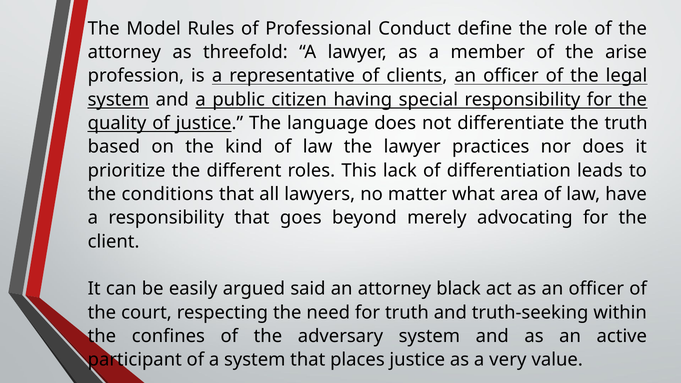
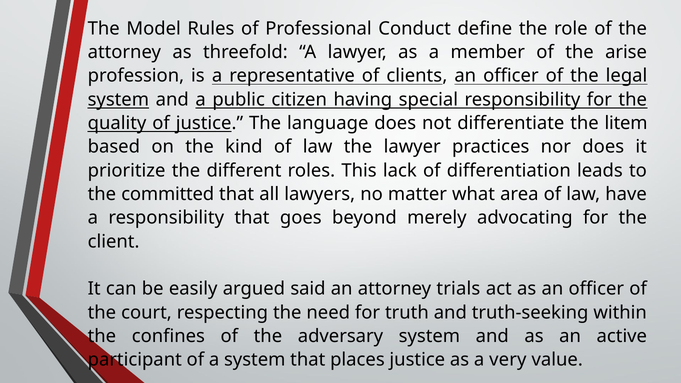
the truth: truth -> litem
conditions: conditions -> committed
black: black -> trials
